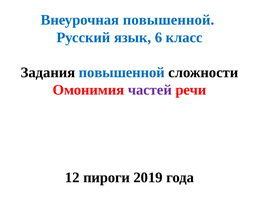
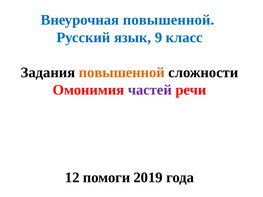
6: 6 -> 9
повышенной at (122, 73) colour: blue -> orange
пироги: пироги -> помоги
